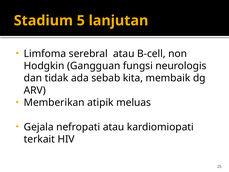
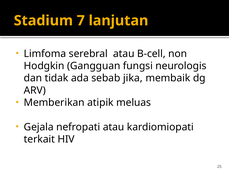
5: 5 -> 7
kita: kita -> jika
